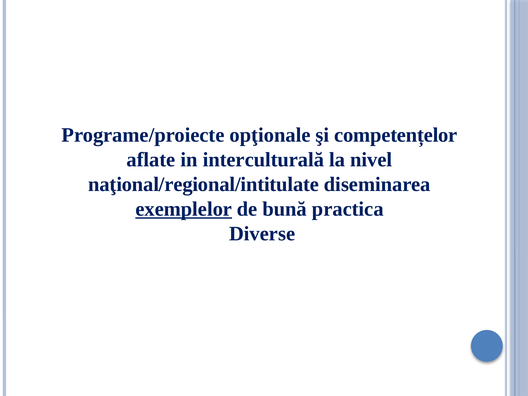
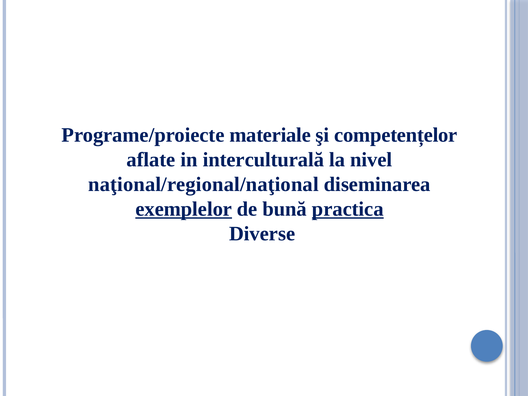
opţionale: opţionale -> materiale
naţional/regional/intitulate: naţional/regional/intitulate -> naţional/regional/naţional
practica underline: none -> present
